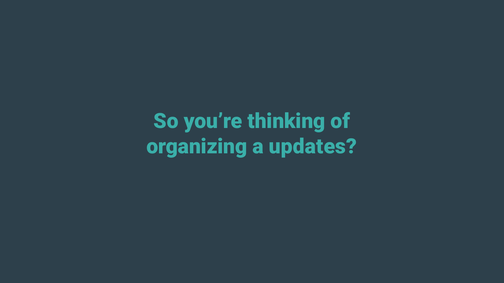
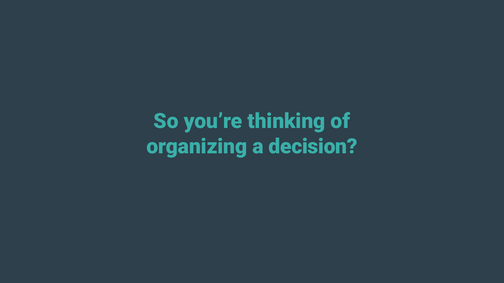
updates: updates -> decision
